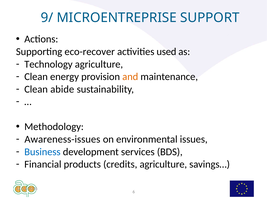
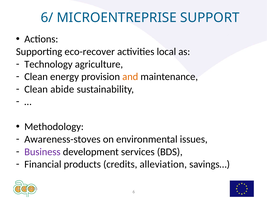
9/: 9/ -> 6/
used: used -> local
Awareness-issues: Awareness-issues -> Awareness-stoves
Business colour: blue -> purple
credits agriculture: agriculture -> alleviation
